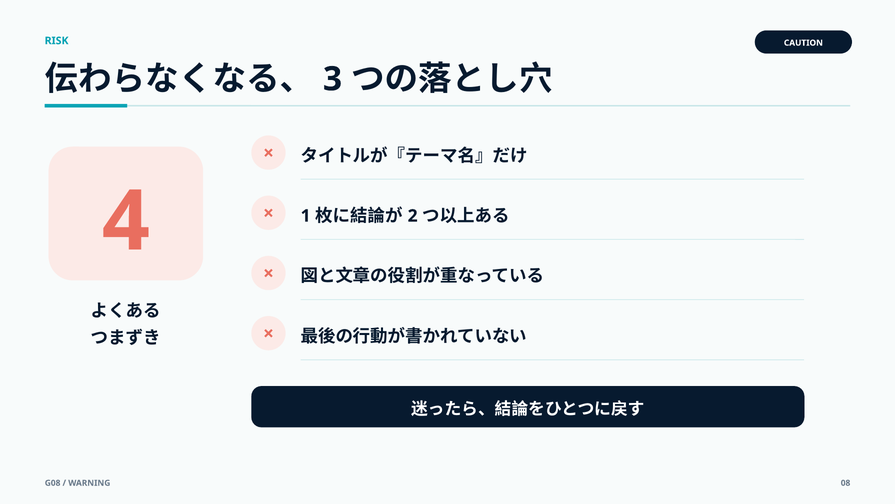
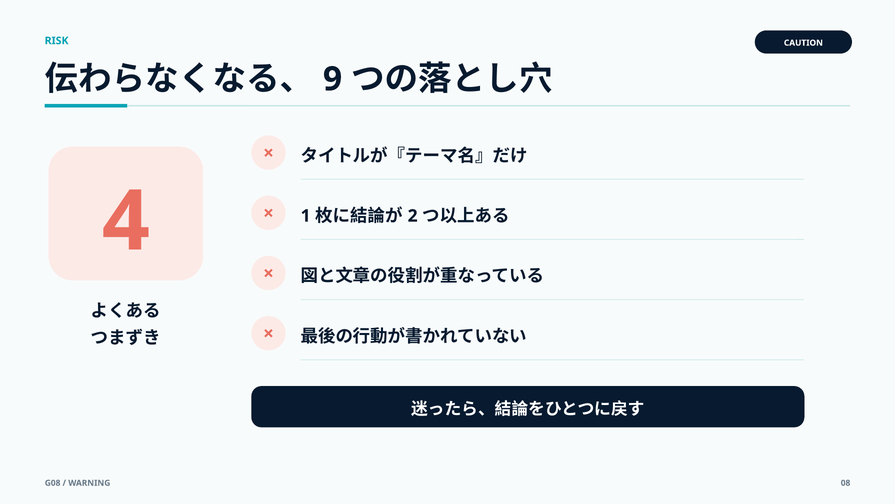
3: 3 -> 9
